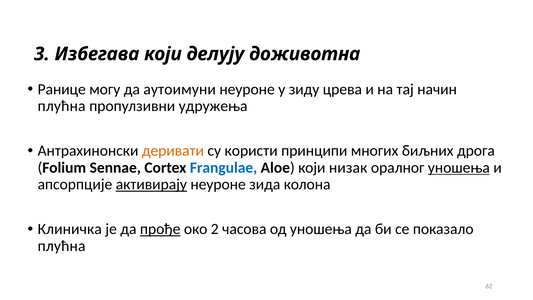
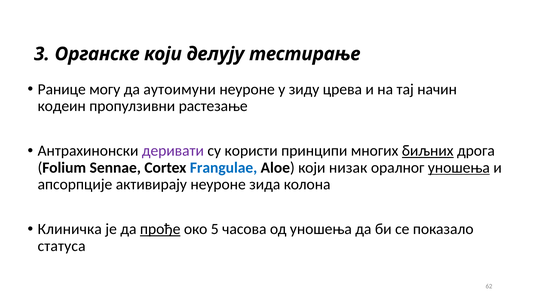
Избегава: Избегава -> Органске
доживотна: доживотна -> тестирање
плућна at (62, 106): плућна -> кодеин
удружења: удружења -> растезање
деривати colour: orange -> purple
биљних underline: none -> present
активирају underline: present -> none
2: 2 -> 5
плућна at (62, 246): плућна -> статуса
